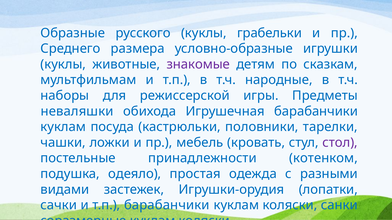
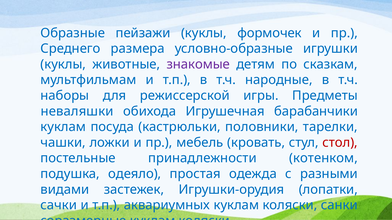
русского: русского -> пейзажи
грабельки: грабельки -> формочек
стол colour: purple -> red
т.п барабанчики: барабанчики -> аквариумных
